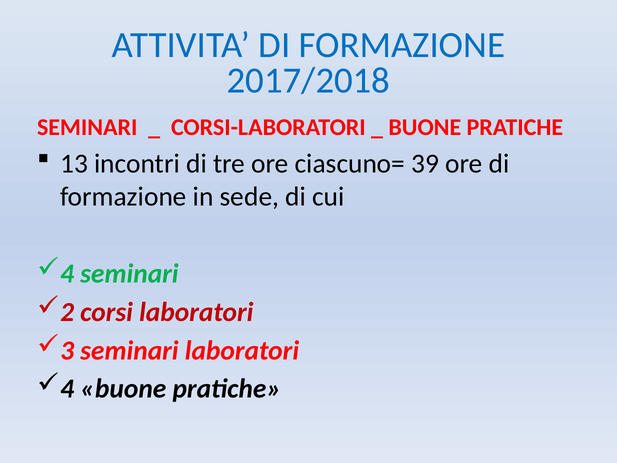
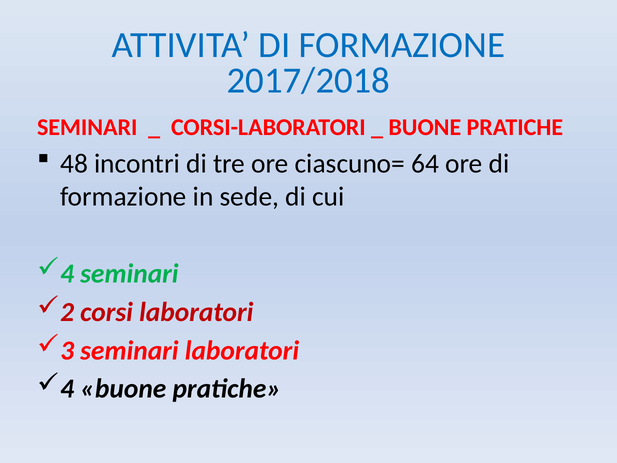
13: 13 -> 48
39: 39 -> 64
